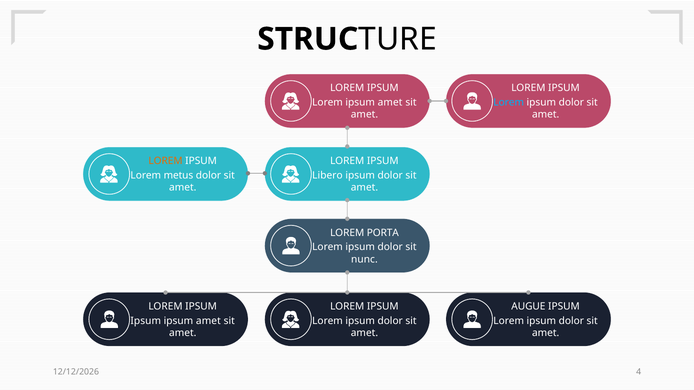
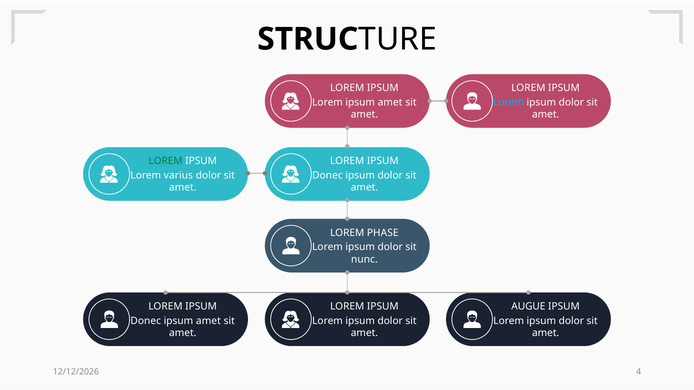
LOREM at (166, 161) colour: orange -> green
metus: metus -> varius
Libero at (327, 176): Libero -> Donec
PORTA: PORTA -> PHASE
Ipsum at (146, 321): Ipsum -> Donec
